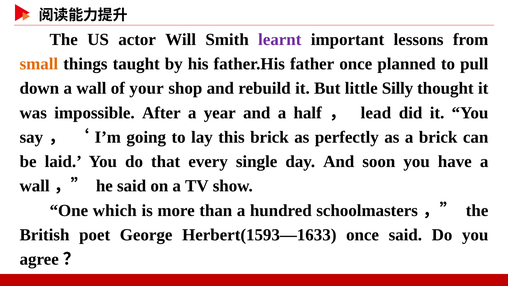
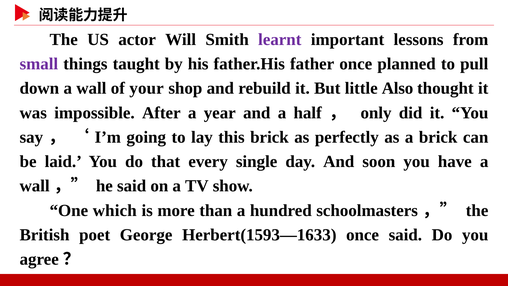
small colour: orange -> purple
Silly: Silly -> Also
lead: lead -> only
